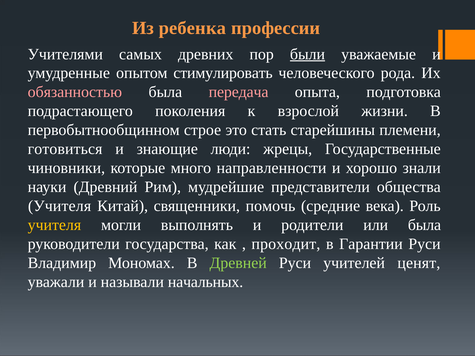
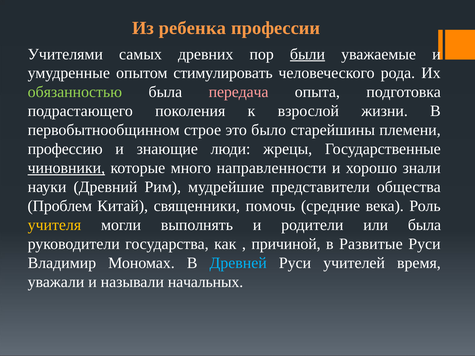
обязанностью colour: pink -> light green
стать: стать -> было
готовиться: готовиться -> профессию
чиновники underline: none -> present
Учителя at (60, 206): Учителя -> Проблем
проходит: проходит -> причиной
Гарантии: Гарантии -> Развитые
Древней colour: light green -> light blue
ценят: ценят -> время
